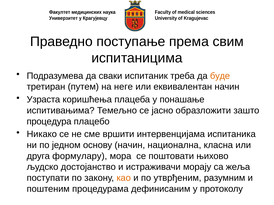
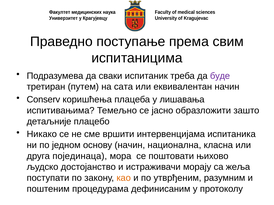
буде colour: orange -> purple
неге: неге -> сата
Узраста: Узраста -> Conserv
понашање: понашање -> лишавања
процедура: процедура -> детаљније
формулару: формулару -> појединаца
